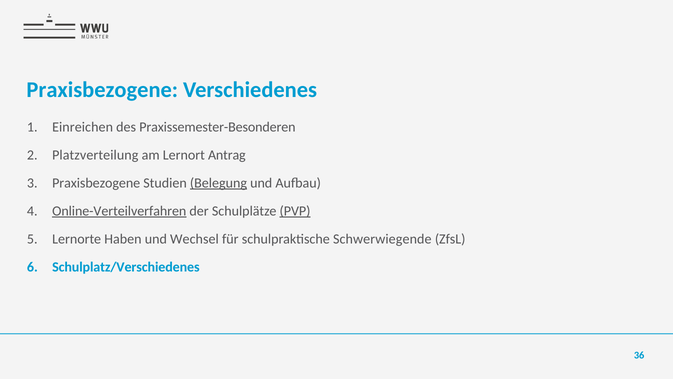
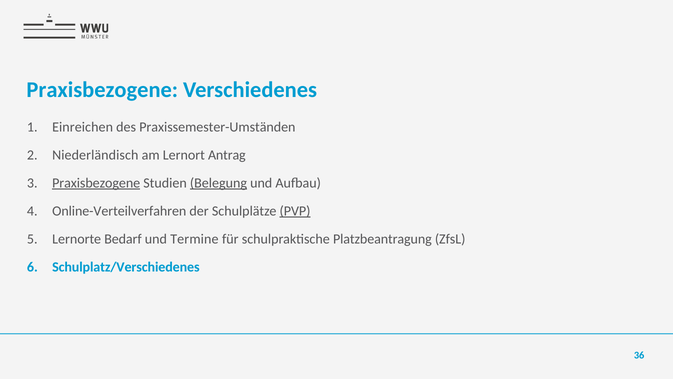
Praxissemester-Besonderen: Praxissemester-Besonderen -> Praxissemester-Umständen
Platzverteilung: Platzverteilung -> Niederländisch
Praxisbezogene at (96, 183) underline: none -> present
Online-Verteilverfahren underline: present -> none
Haben: Haben -> Bedarf
Wechsel: Wechsel -> Termine
Schwerwiegende: Schwerwiegende -> Platzbeantragung
